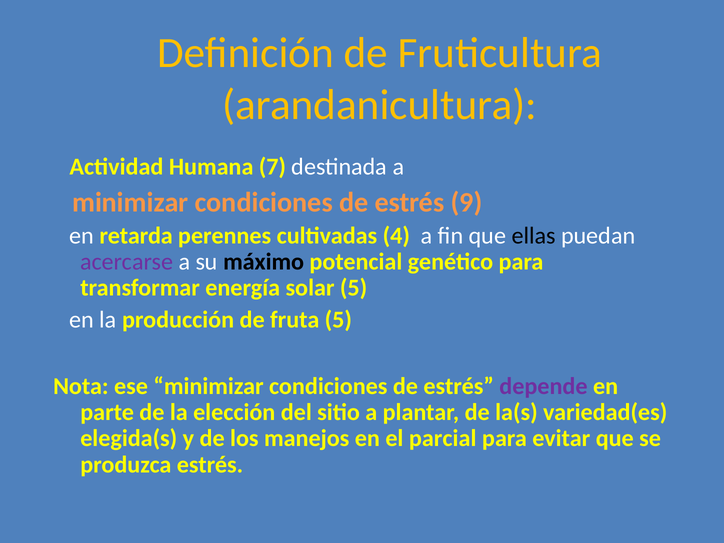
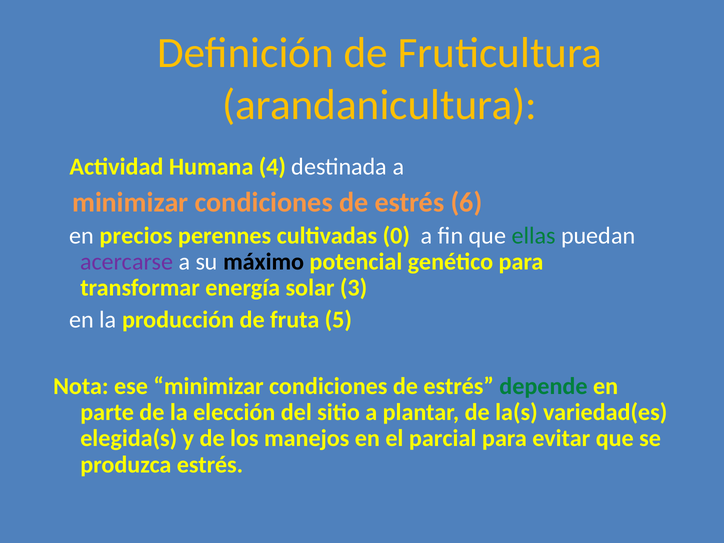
7: 7 -> 4
9: 9 -> 6
retarda: retarda -> precios
4: 4 -> 0
ellas colour: black -> green
solar 5: 5 -> 3
depende colour: purple -> green
